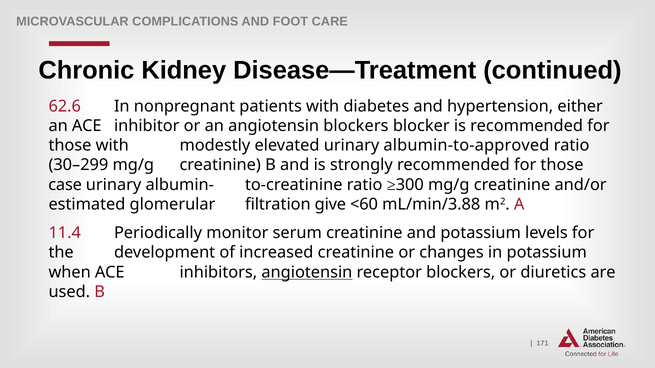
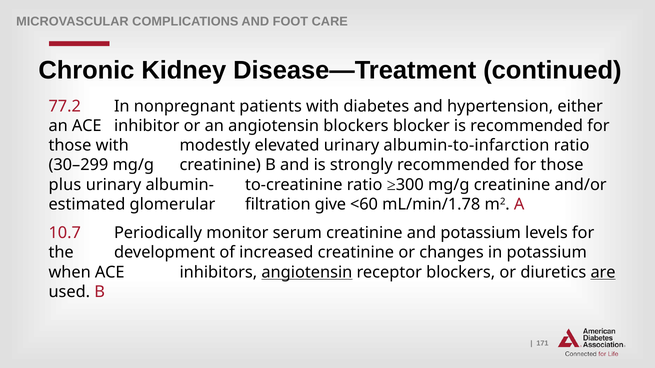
62.6: 62.6 -> 77.2
albumin-to-approved: albumin-to-approved -> albumin-to-infarction
case: case -> plus
mL/min/3.88: mL/min/3.88 -> mL/min/1.78
11.4: 11.4 -> 10.7
are underline: none -> present
